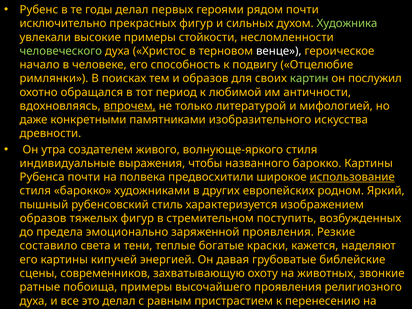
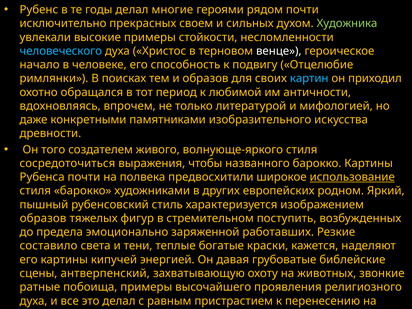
первых: первых -> многие
прекрасных фигур: фигур -> своем
человеческого colour: light green -> light blue
картин colour: light green -> light blue
послужил: послужил -> приходил
впрочем underline: present -> none
утра: утра -> того
индивидуальные: индивидуальные -> сосредоточиться
заряженной проявления: проявления -> работавших
современников: современников -> антверпенский
